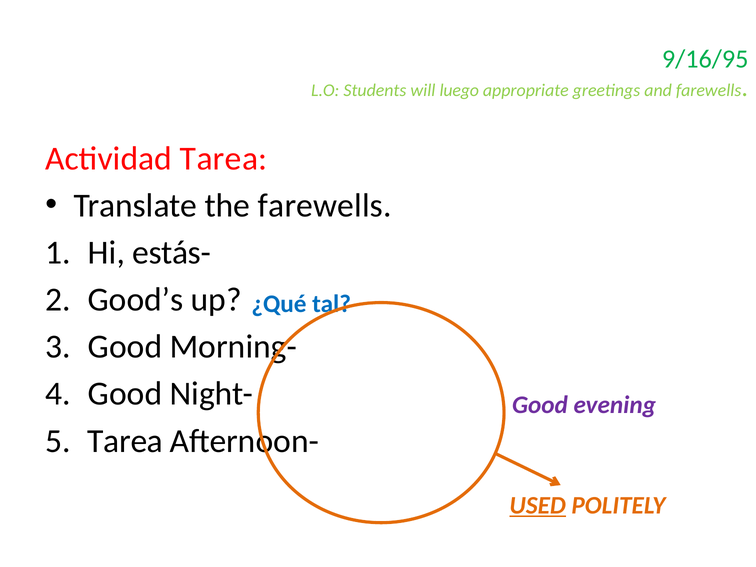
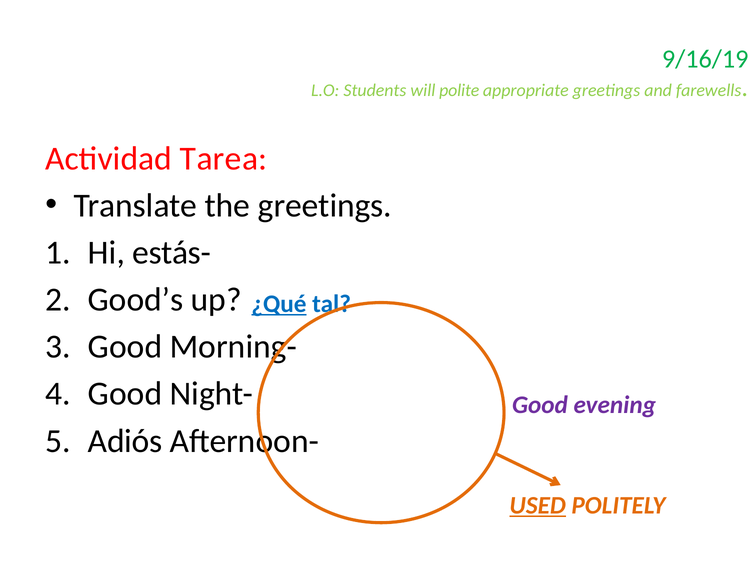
9/16/95: 9/16/95 -> 9/16/19
luego: luego -> polite
the farewells: farewells -> greetings
¿Qué underline: none -> present
Tarea at (125, 441): Tarea -> Adiós
